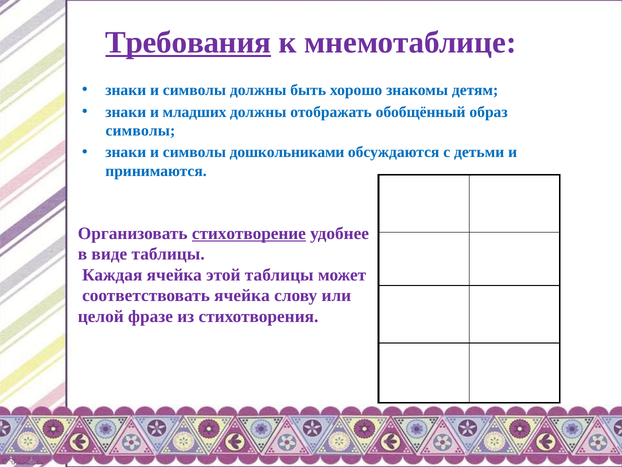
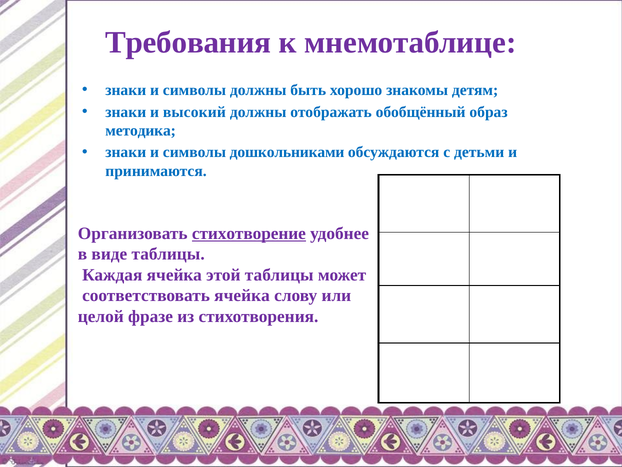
Требования underline: present -> none
младших: младших -> высокий
символы at (140, 130): символы -> методика
